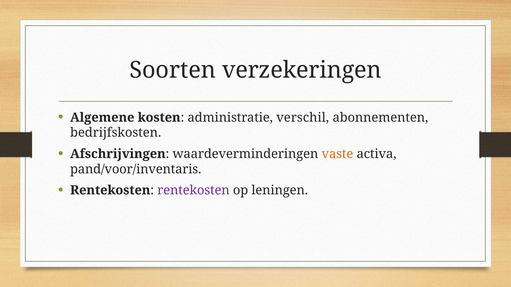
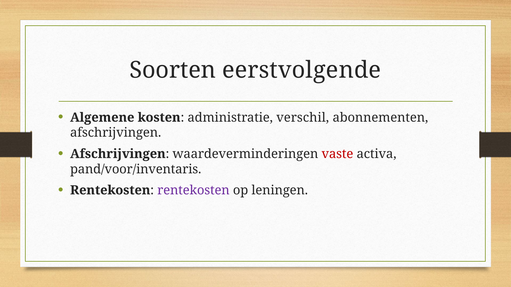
verzekeringen: verzekeringen -> eerstvolgende
bedrijfskosten at (116, 133): bedrijfskosten -> afschrijvingen
vaste colour: orange -> red
